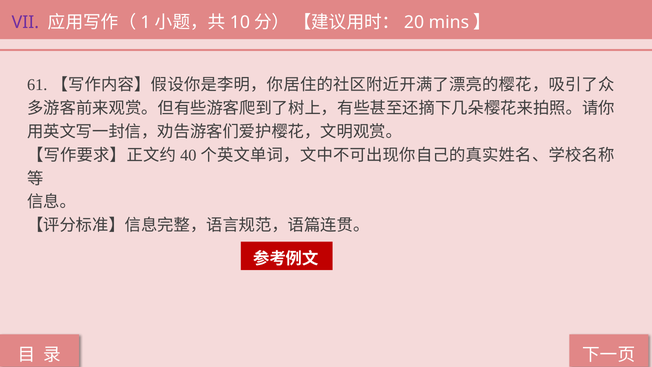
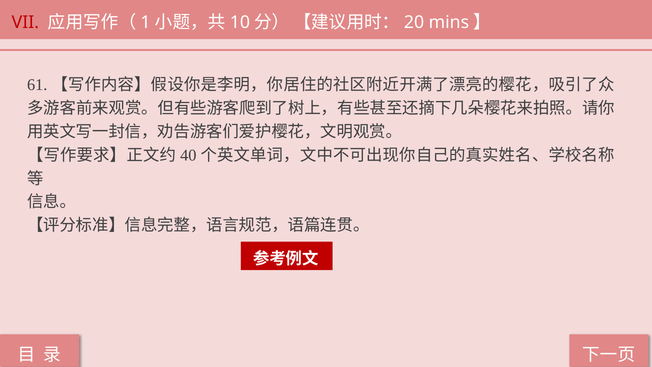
VII colour: purple -> red
